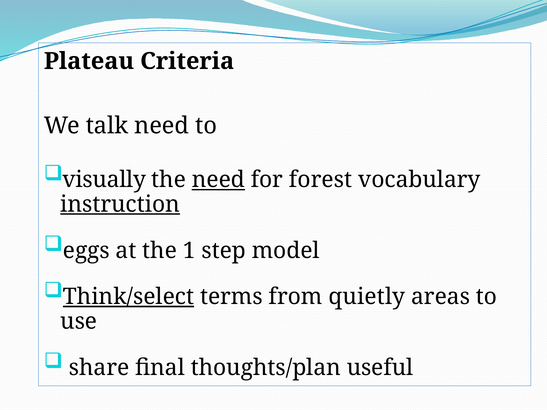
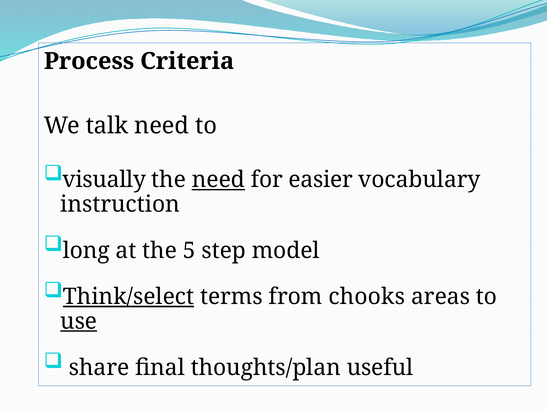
Plateau: Plateau -> Process
forest: forest -> easier
instruction underline: present -> none
eggs: eggs -> long
1: 1 -> 5
quietly: quietly -> chooks
use underline: none -> present
